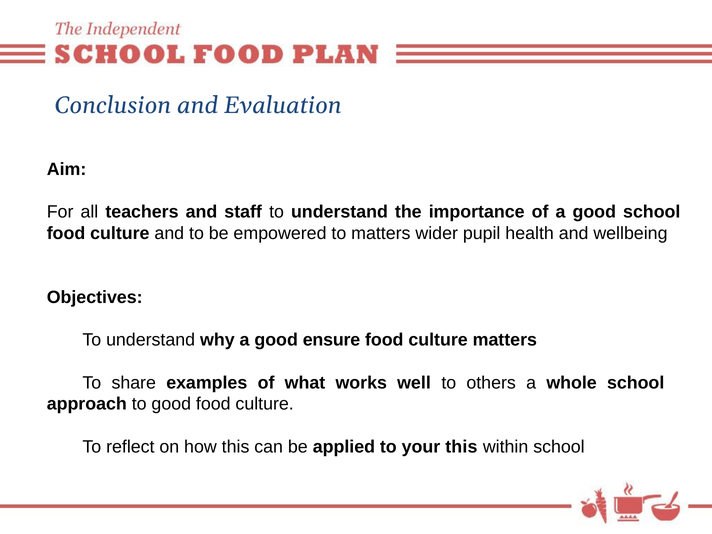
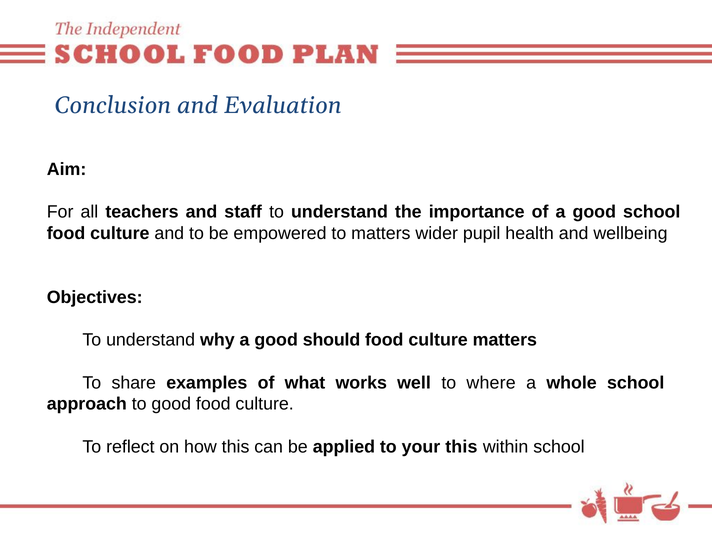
ensure: ensure -> should
others: others -> where
